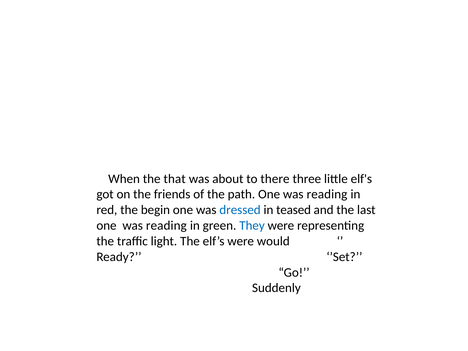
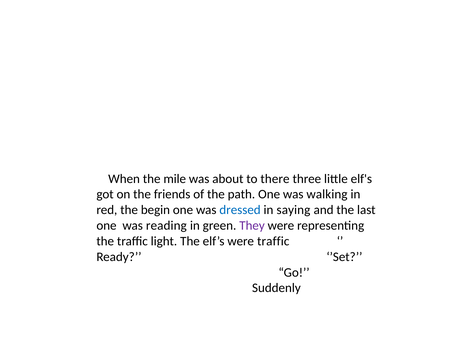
that: that -> mile
path One was reading: reading -> walking
teased: teased -> saying
They colour: blue -> purple
were would: would -> traffic
